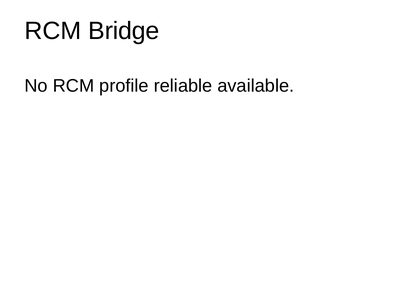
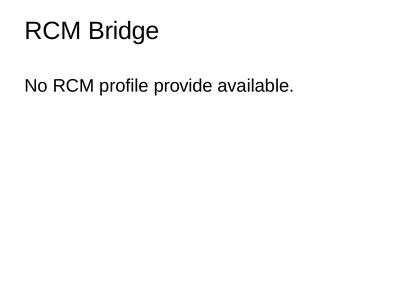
reliable: reliable -> provide
